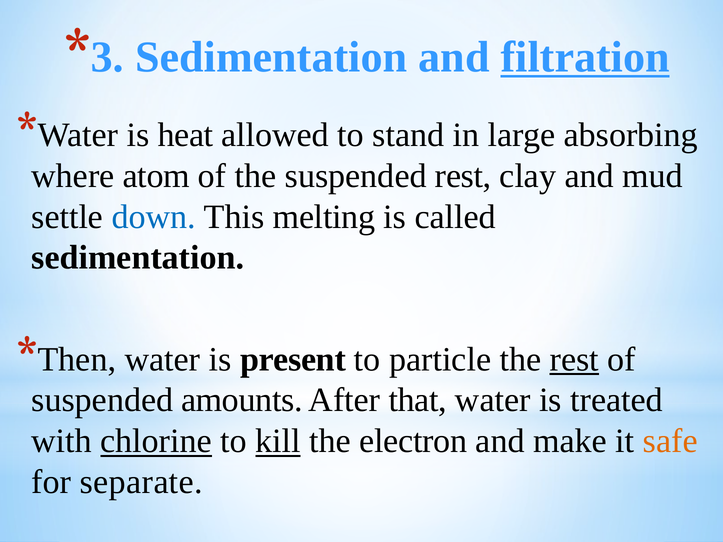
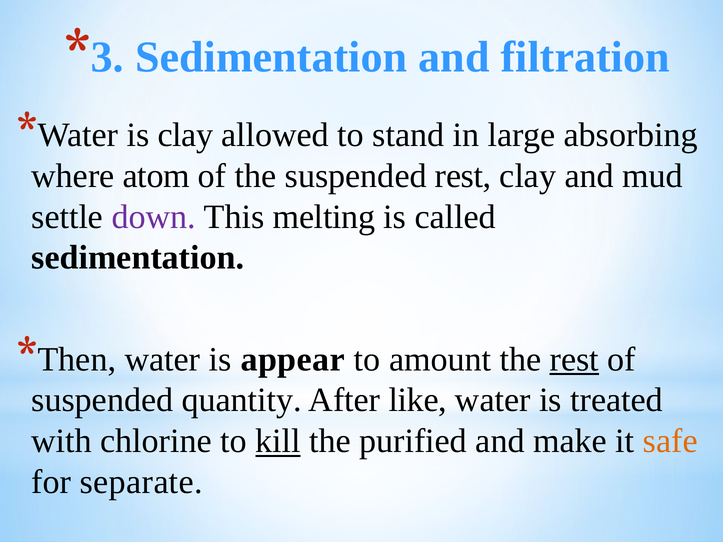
filtration underline: present -> none
is heat: heat -> clay
down colour: blue -> purple
present: present -> appear
particle: particle -> amount
amounts: amounts -> quantity
that: that -> like
chlorine underline: present -> none
electron: electron -> purified
